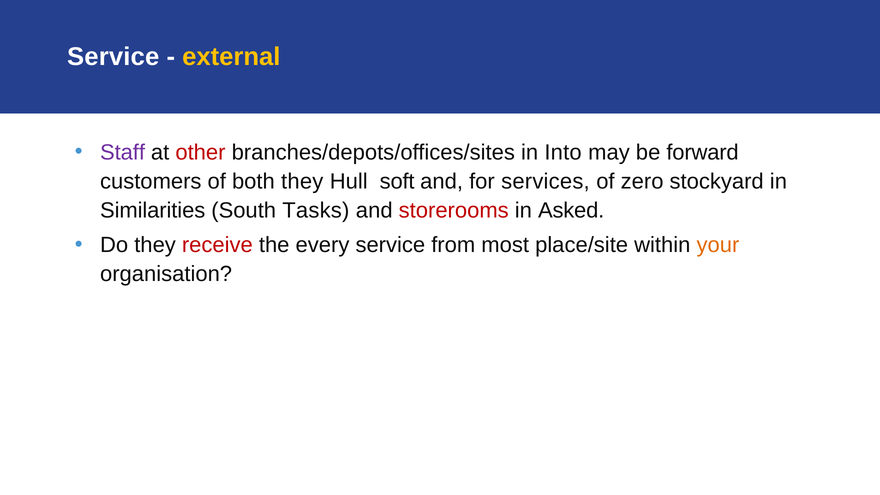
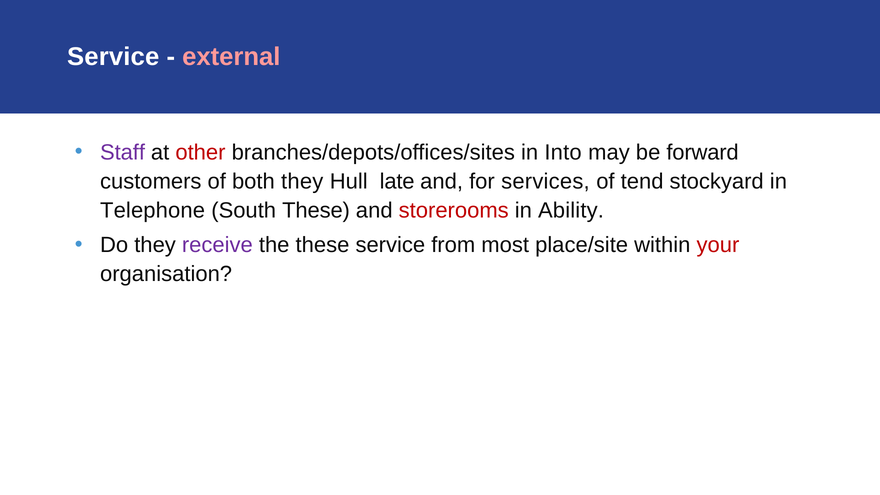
external colour: yellow -> pink
soft: soft -> late
zero: zero -> tend
Similarities: Similarities -> Telephone
South Tasks: Tasks -> These
Asked: Asked -> Ability
receive colour: red -> purple
the every: every -> these
your colour: orange -> red
